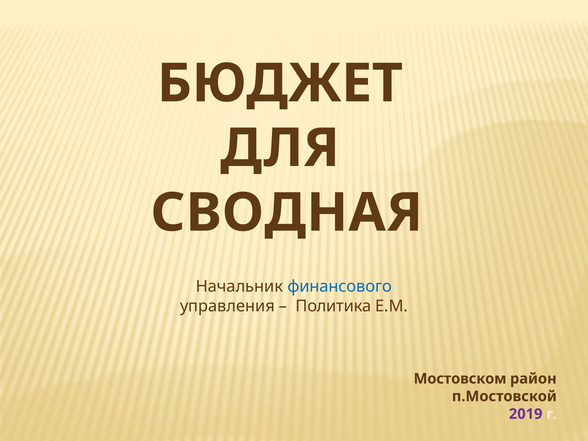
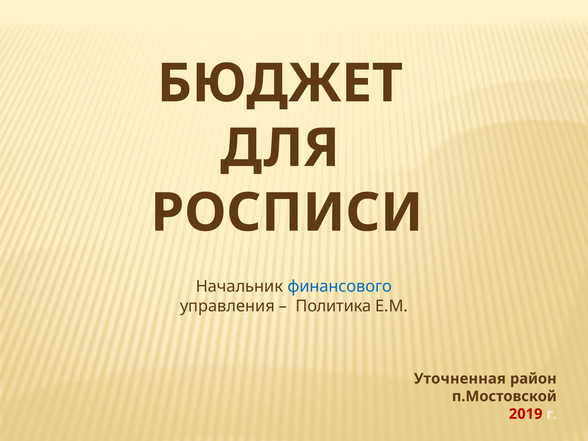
СВОДНАЯ: СВОДНАЯ -> РОСПИСИ
Мостовском: Мостовском -> Уточненная
2019 colour: purple -> red
